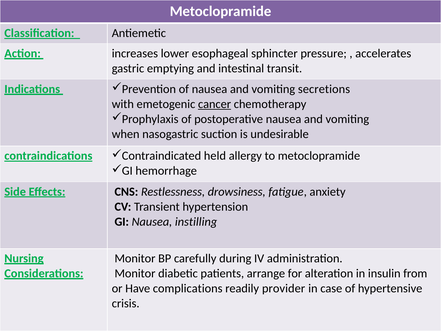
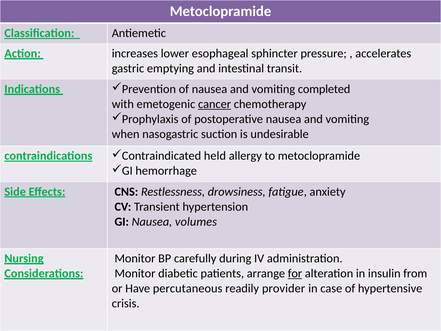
secretions: secretions -> completed
instilling: instilling -> volumes
for underline: none -> present
complications: complications -> percutaneous
